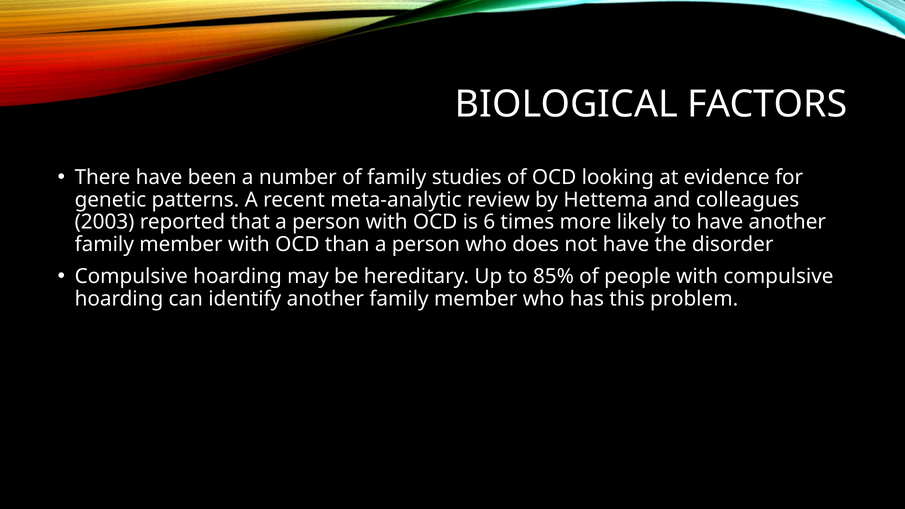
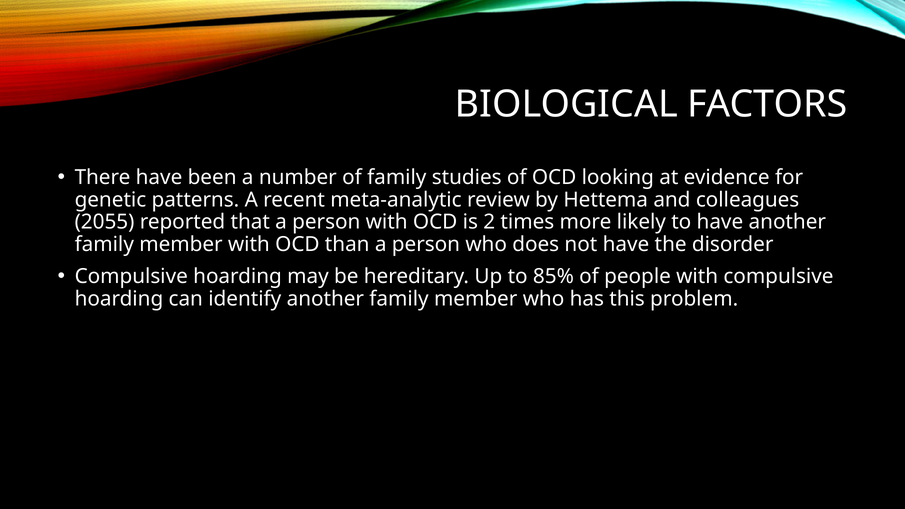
2003: 2003 -> 2055
6: 6 -> 2
